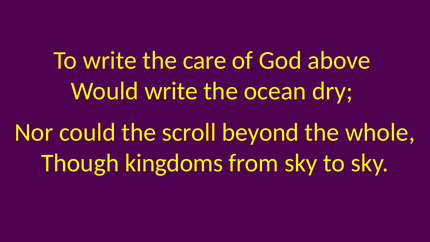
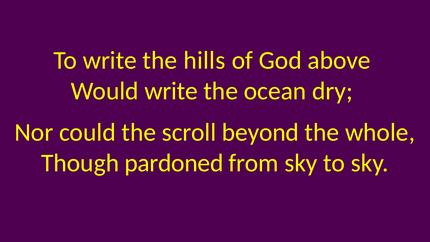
care: care -> hills
kingdoms: kingdoms -> pardoned
